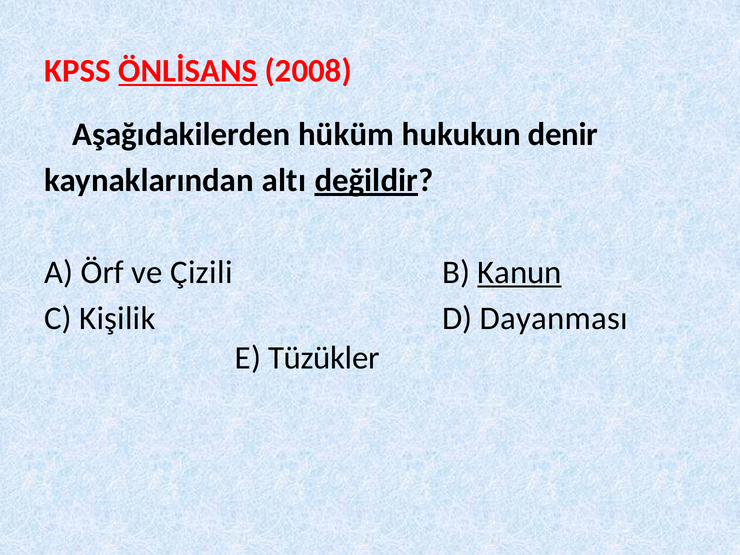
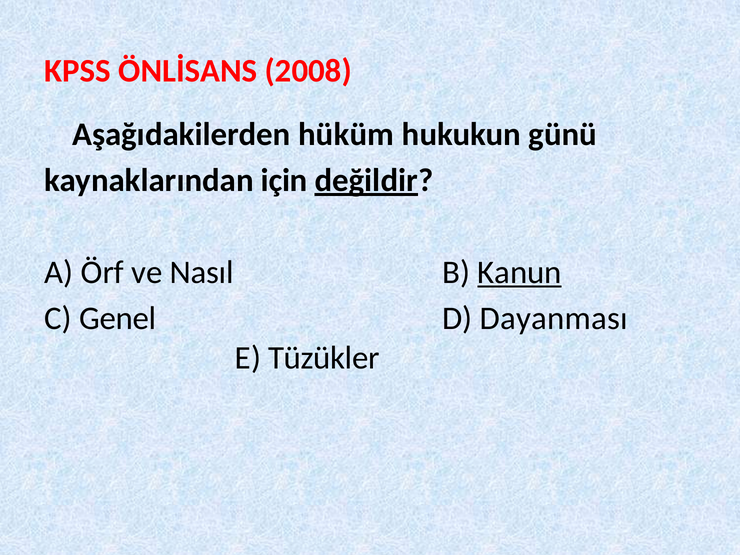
ÖNLİSANS underline: present -> none
denir: denir -> günü
altı: altı -> için
Çizili: Çizili -> Nasıl
Kişilik: Kişilik -> Genel
